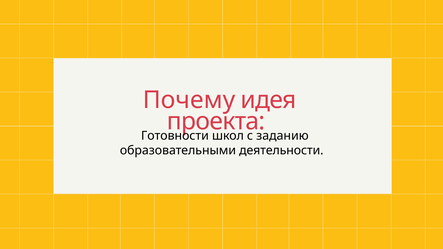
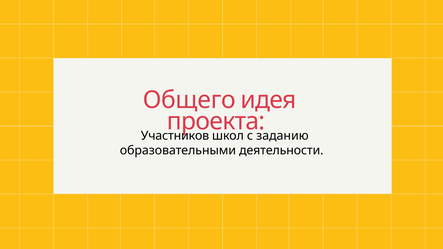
Почему: Почему -> Общего
Готовности: Готовности -> Участников
